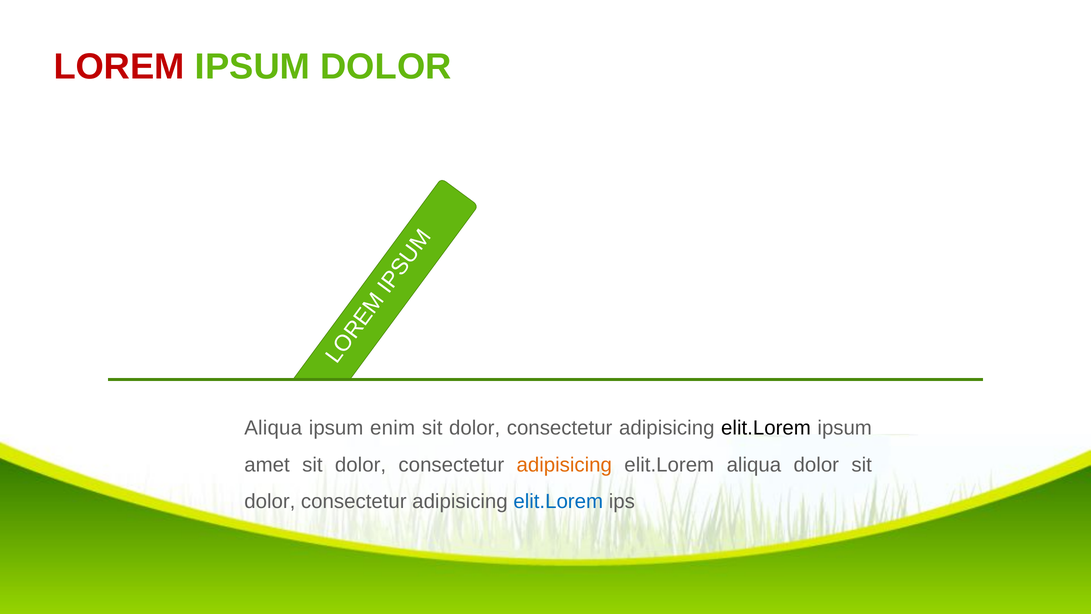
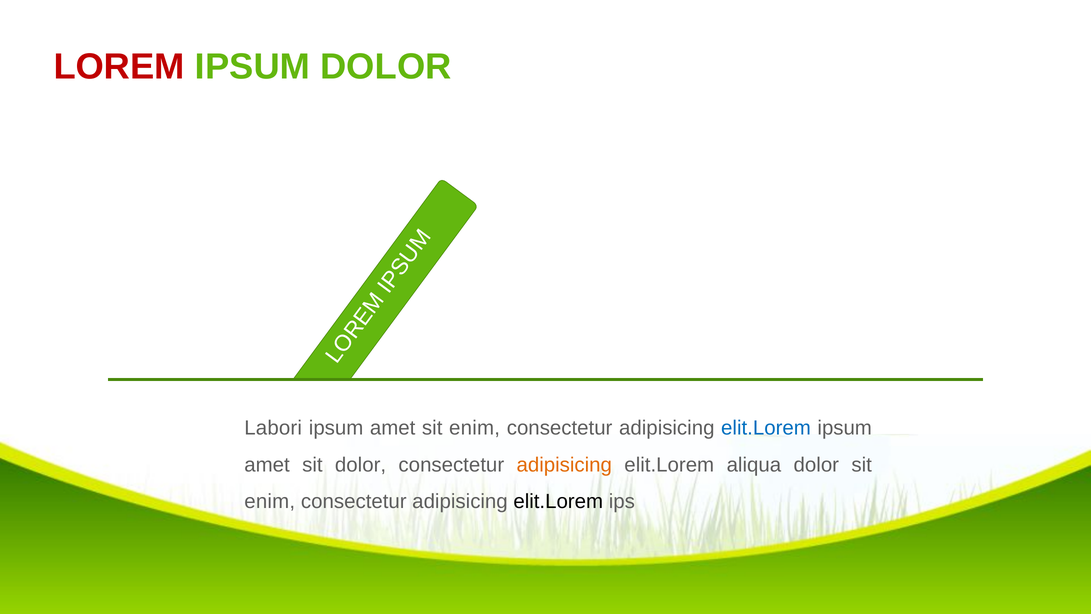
Aliqua at (273, 428): Aliqua -> Labori
enim at (393, 428): enim -> amet
dolor at (475, 428): dolor -> enim
elit.Lorem at (766, 428) colour: black -> blue
dolor at (270, 501): dolor -> enim
elit.Lorem at (558, 501) colour: blue -> black
